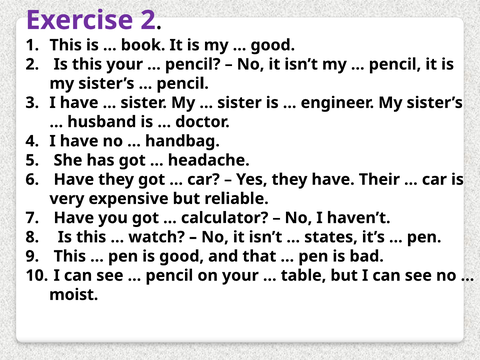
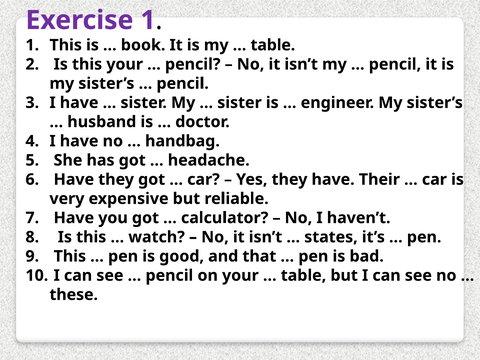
Exercise 2: 2 -> 1
good at (273, 45): good -> table
moist: moist -> these
